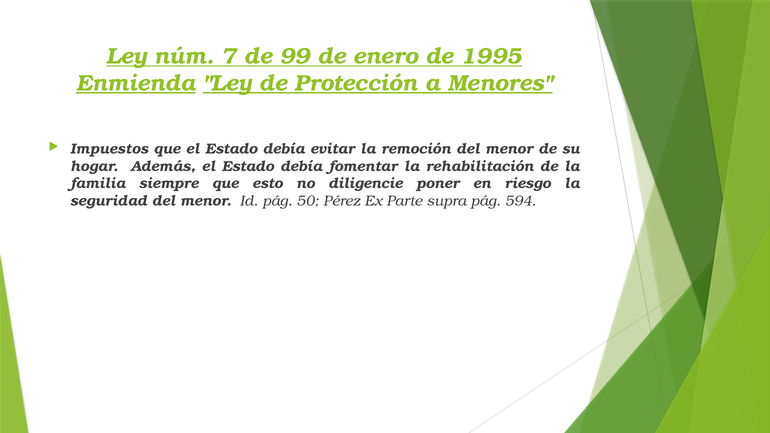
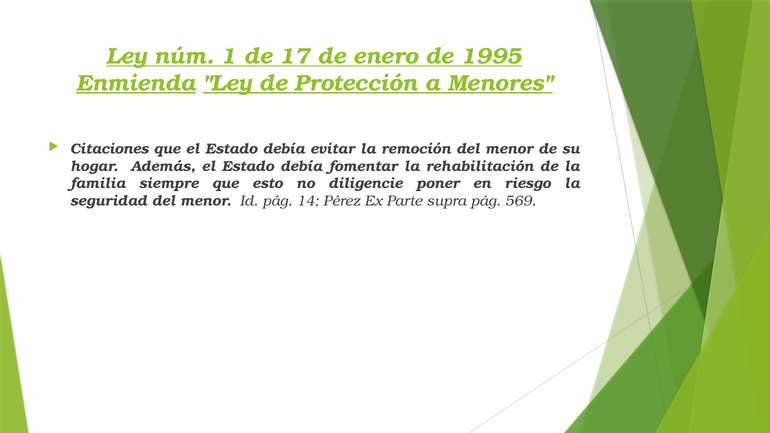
7: 7 -> 1
99: 99 -> 17
Impuestos: Impuestos -> Citaciones
50: 50 -> 14
594: 594 -> 569
